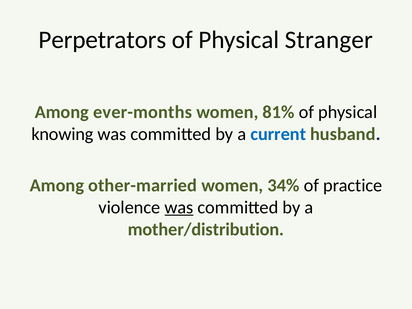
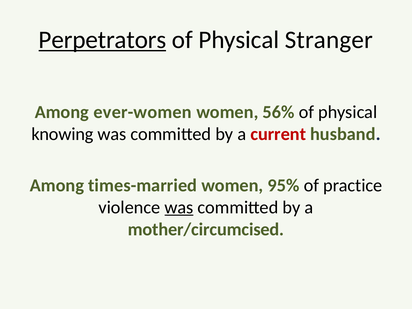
Perpetrators underline: none -> present
ever-months: ever-months -> ever-women
81%: 81% -> 56%
current colour: blue -> red
other-married: other-married -> times-married
34%: 34% -> 95%
mother/distribution: mother/distribution -> mother/circumcised
